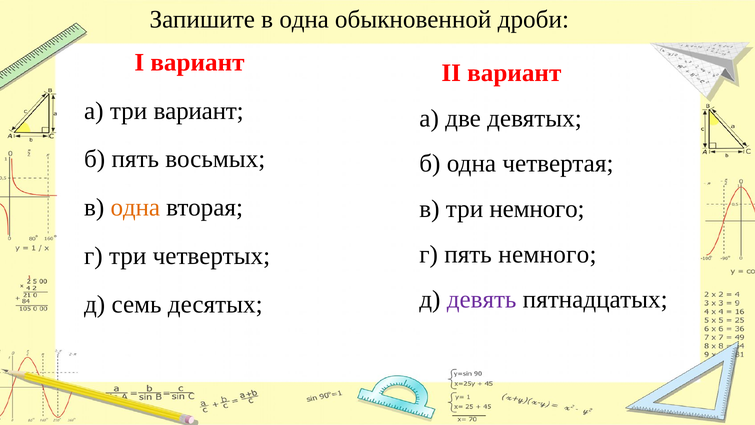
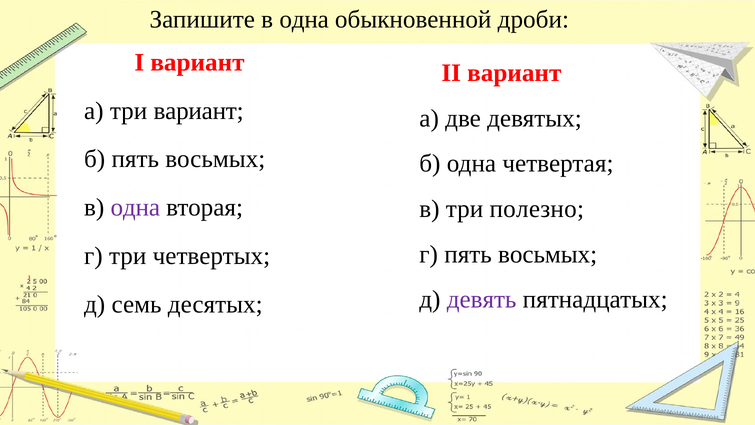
одна at (135, 207) colour: orange -> purple
три немного: немного -> полезно
г пять немного: немного -> восьмых
